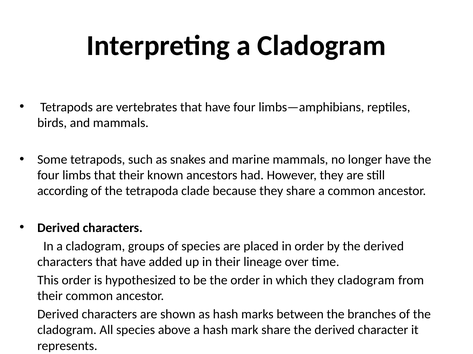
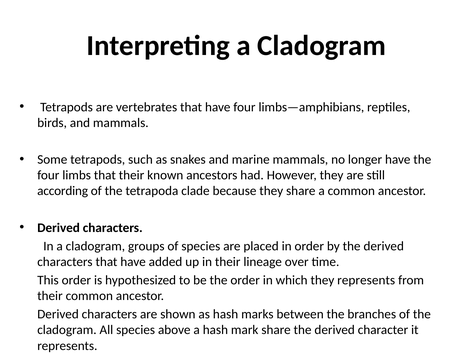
they cladogram: cladogram -> represents
